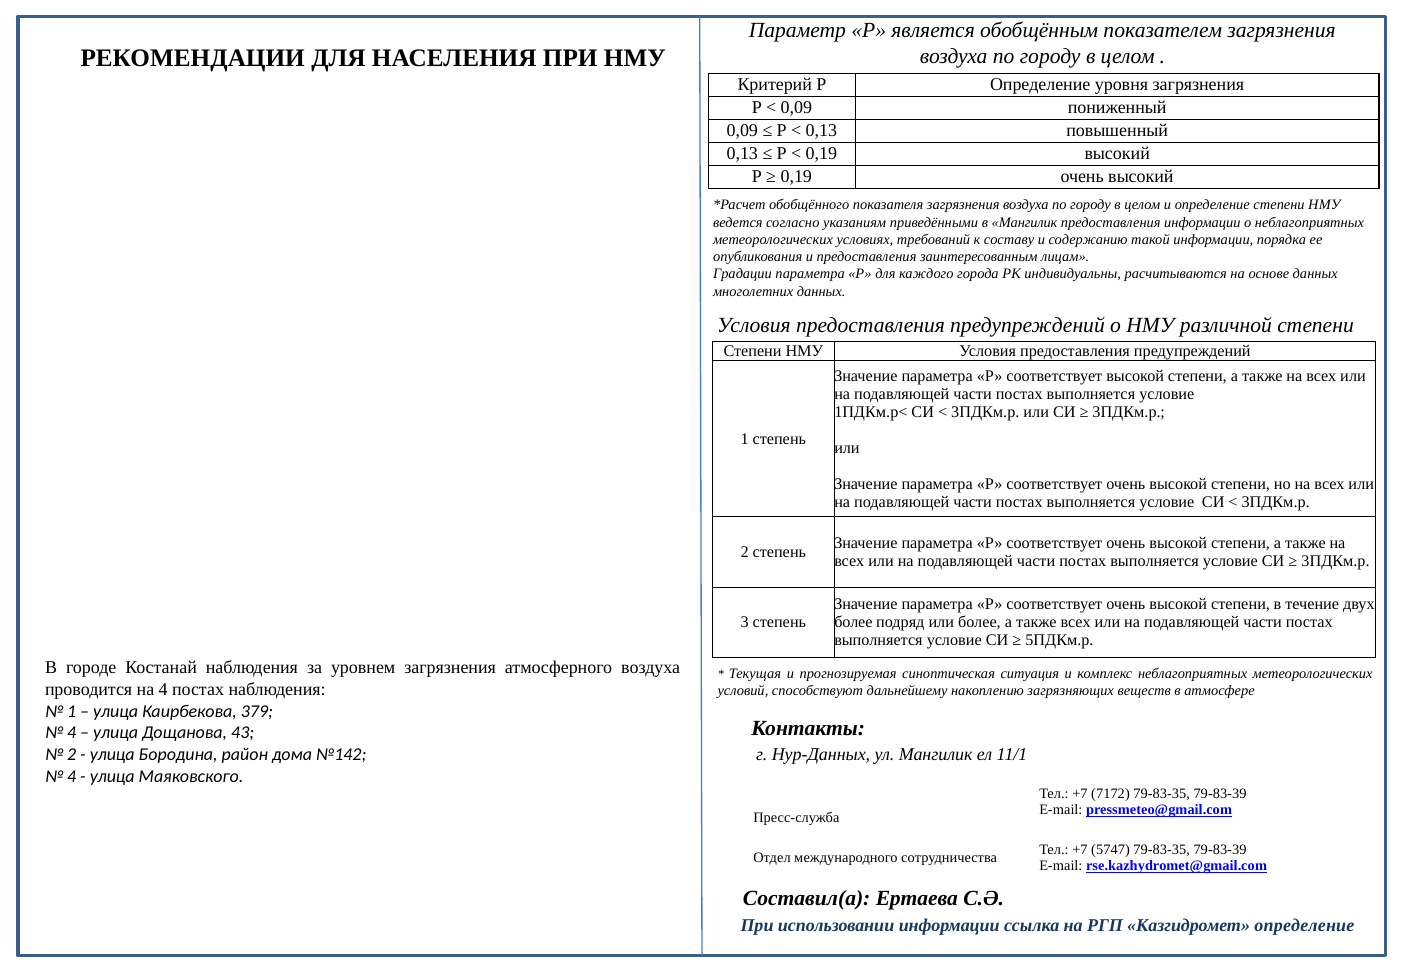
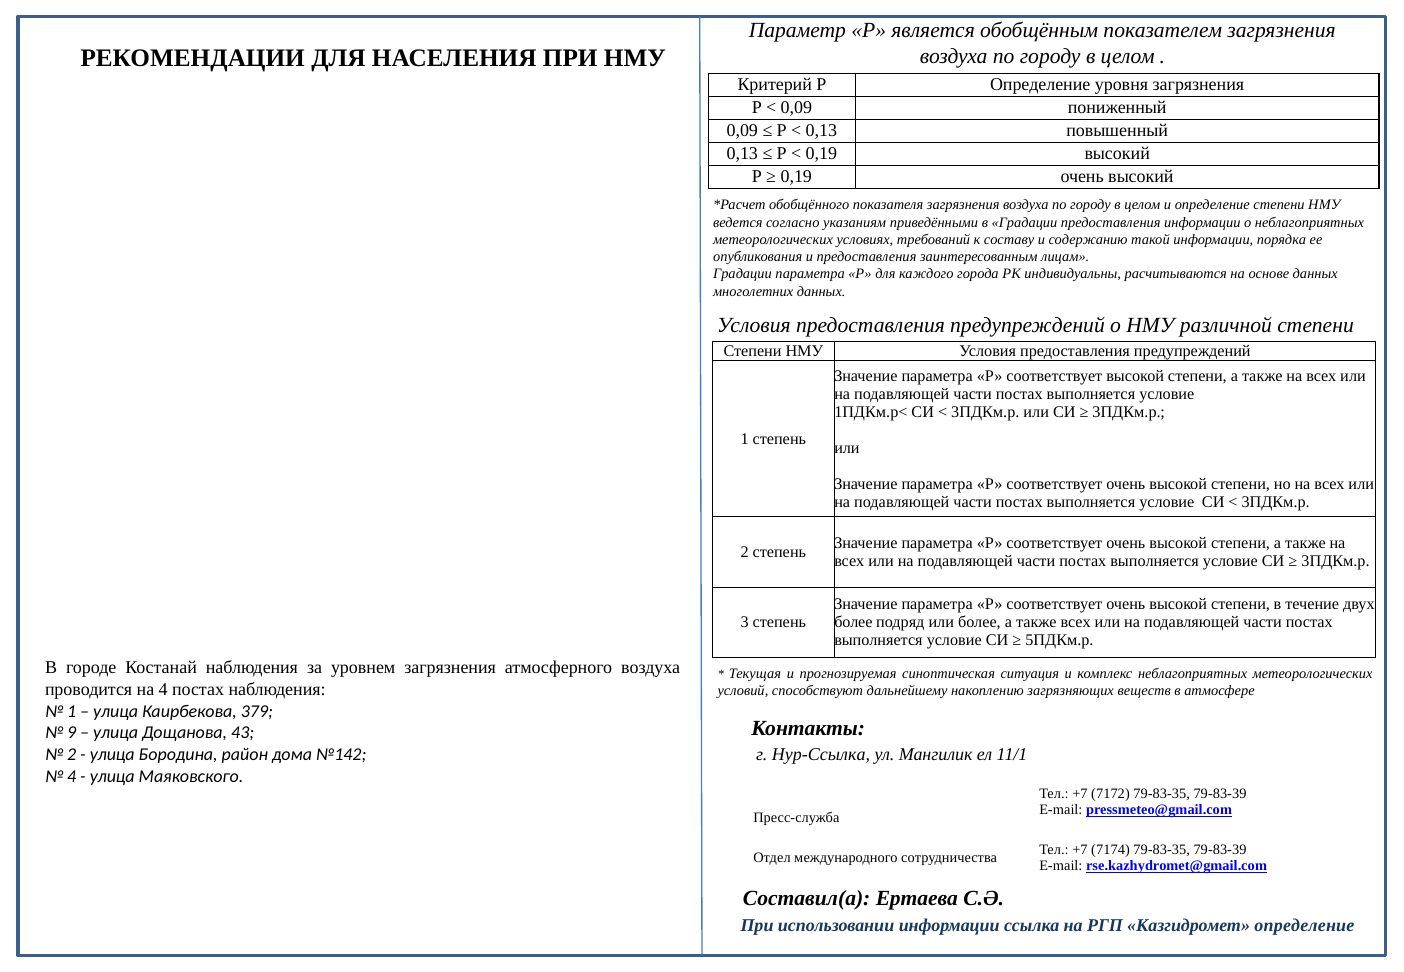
в Мангилик: Мангилик -> Градации
4 at (72, 733): 4 -> 9
Нур-Данных: Нур-Данных -> Нур-Ссылка
5747: 5747 -> 7174
